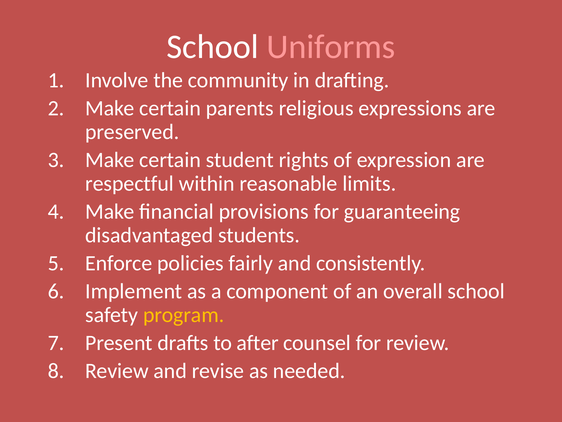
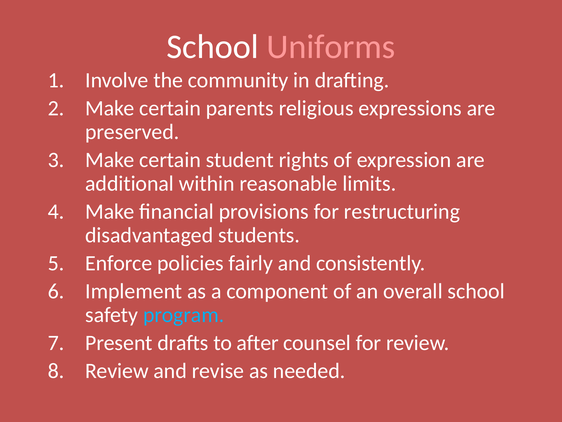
respectful: respectful -> additional
guaranteeing: guaranteeing -> restructuring
program colour: yellow -> light blue
